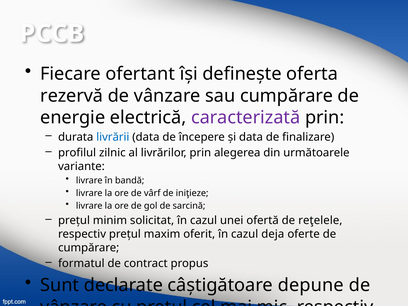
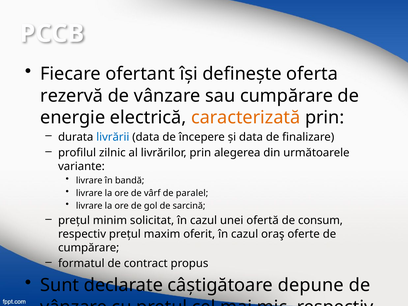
caracterizată colour: purple -> orange
iniţieze: iniţieze -> paralel
reţelele: reţelele -> consum
deja: deja -> oraş
